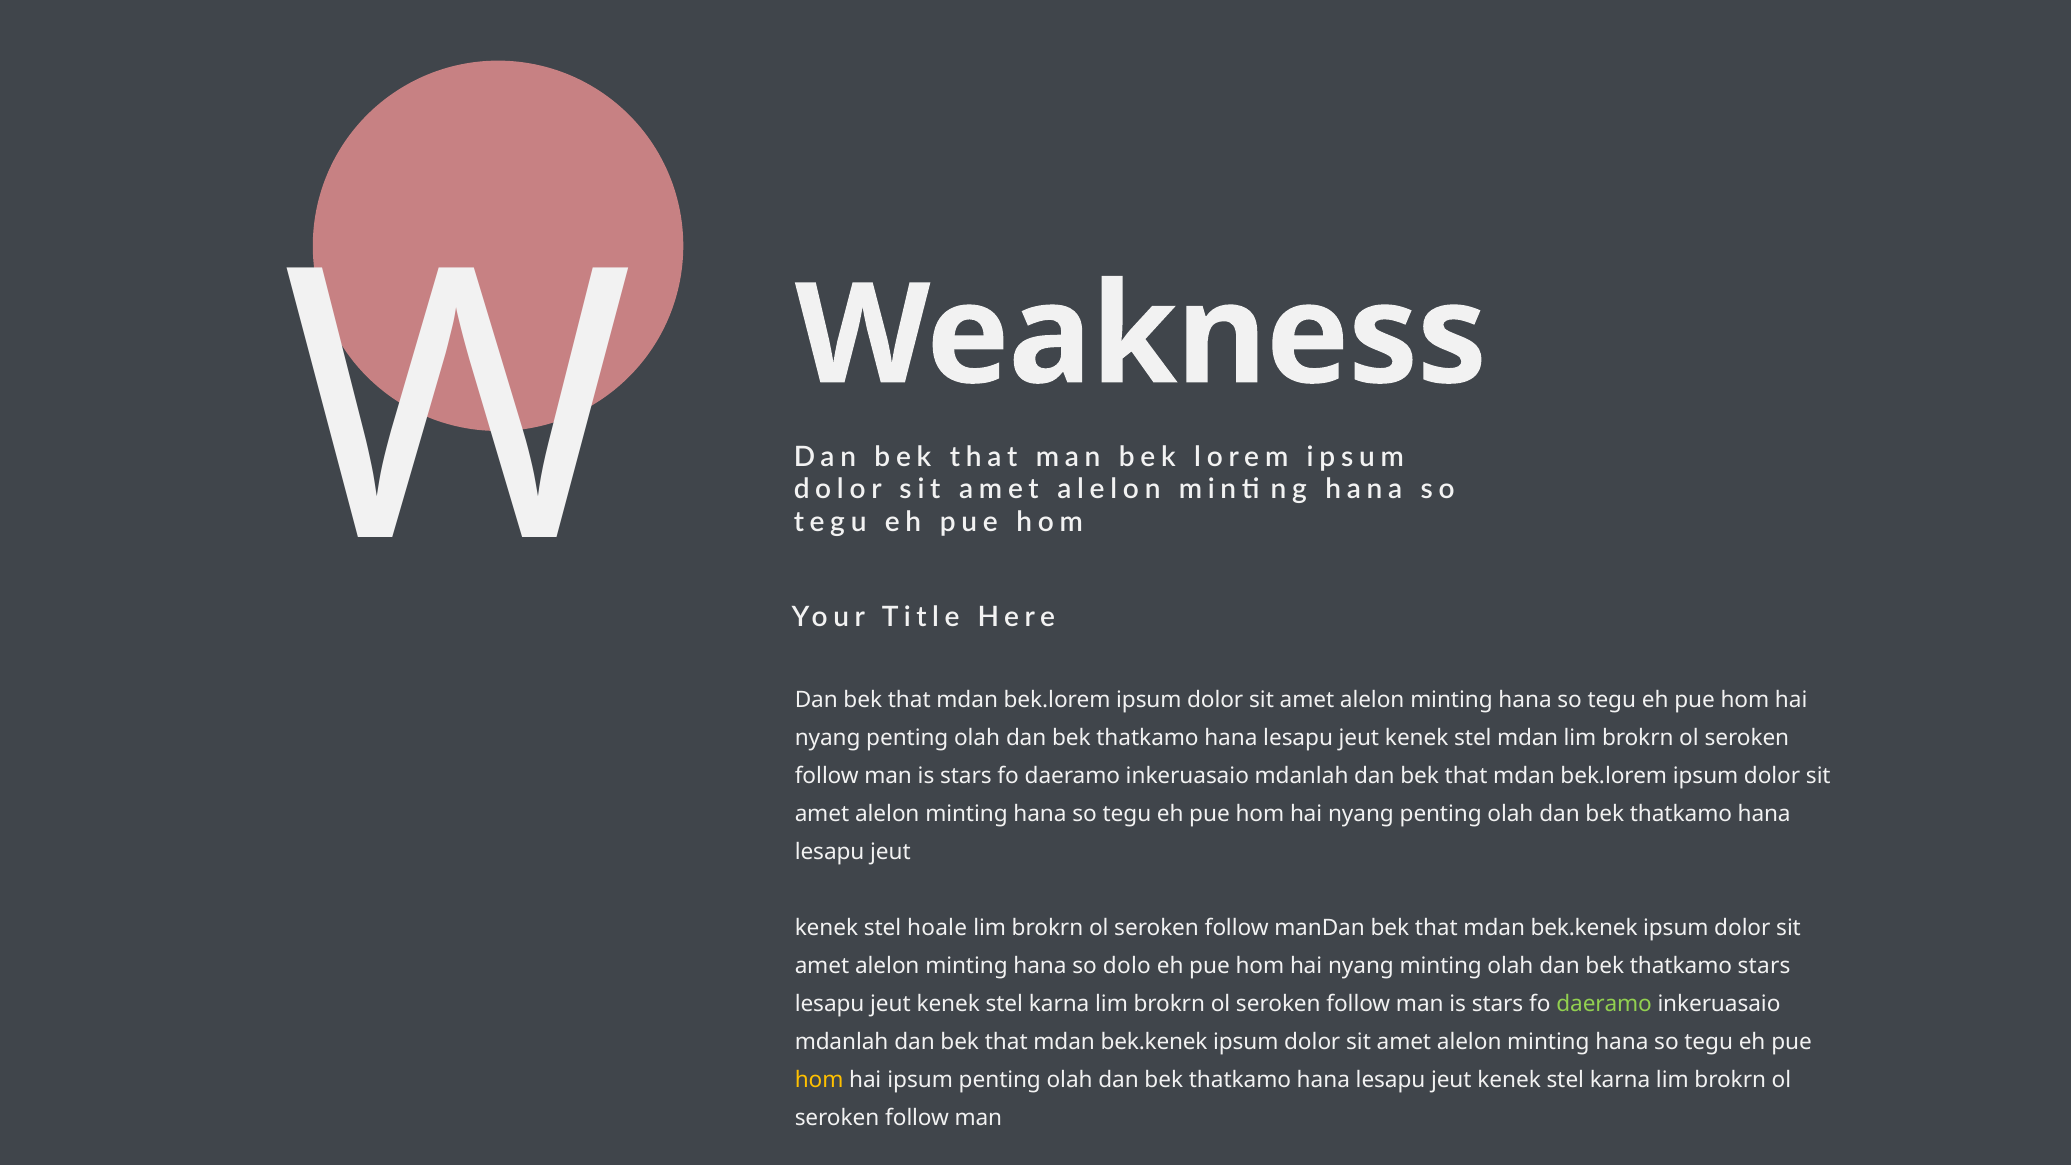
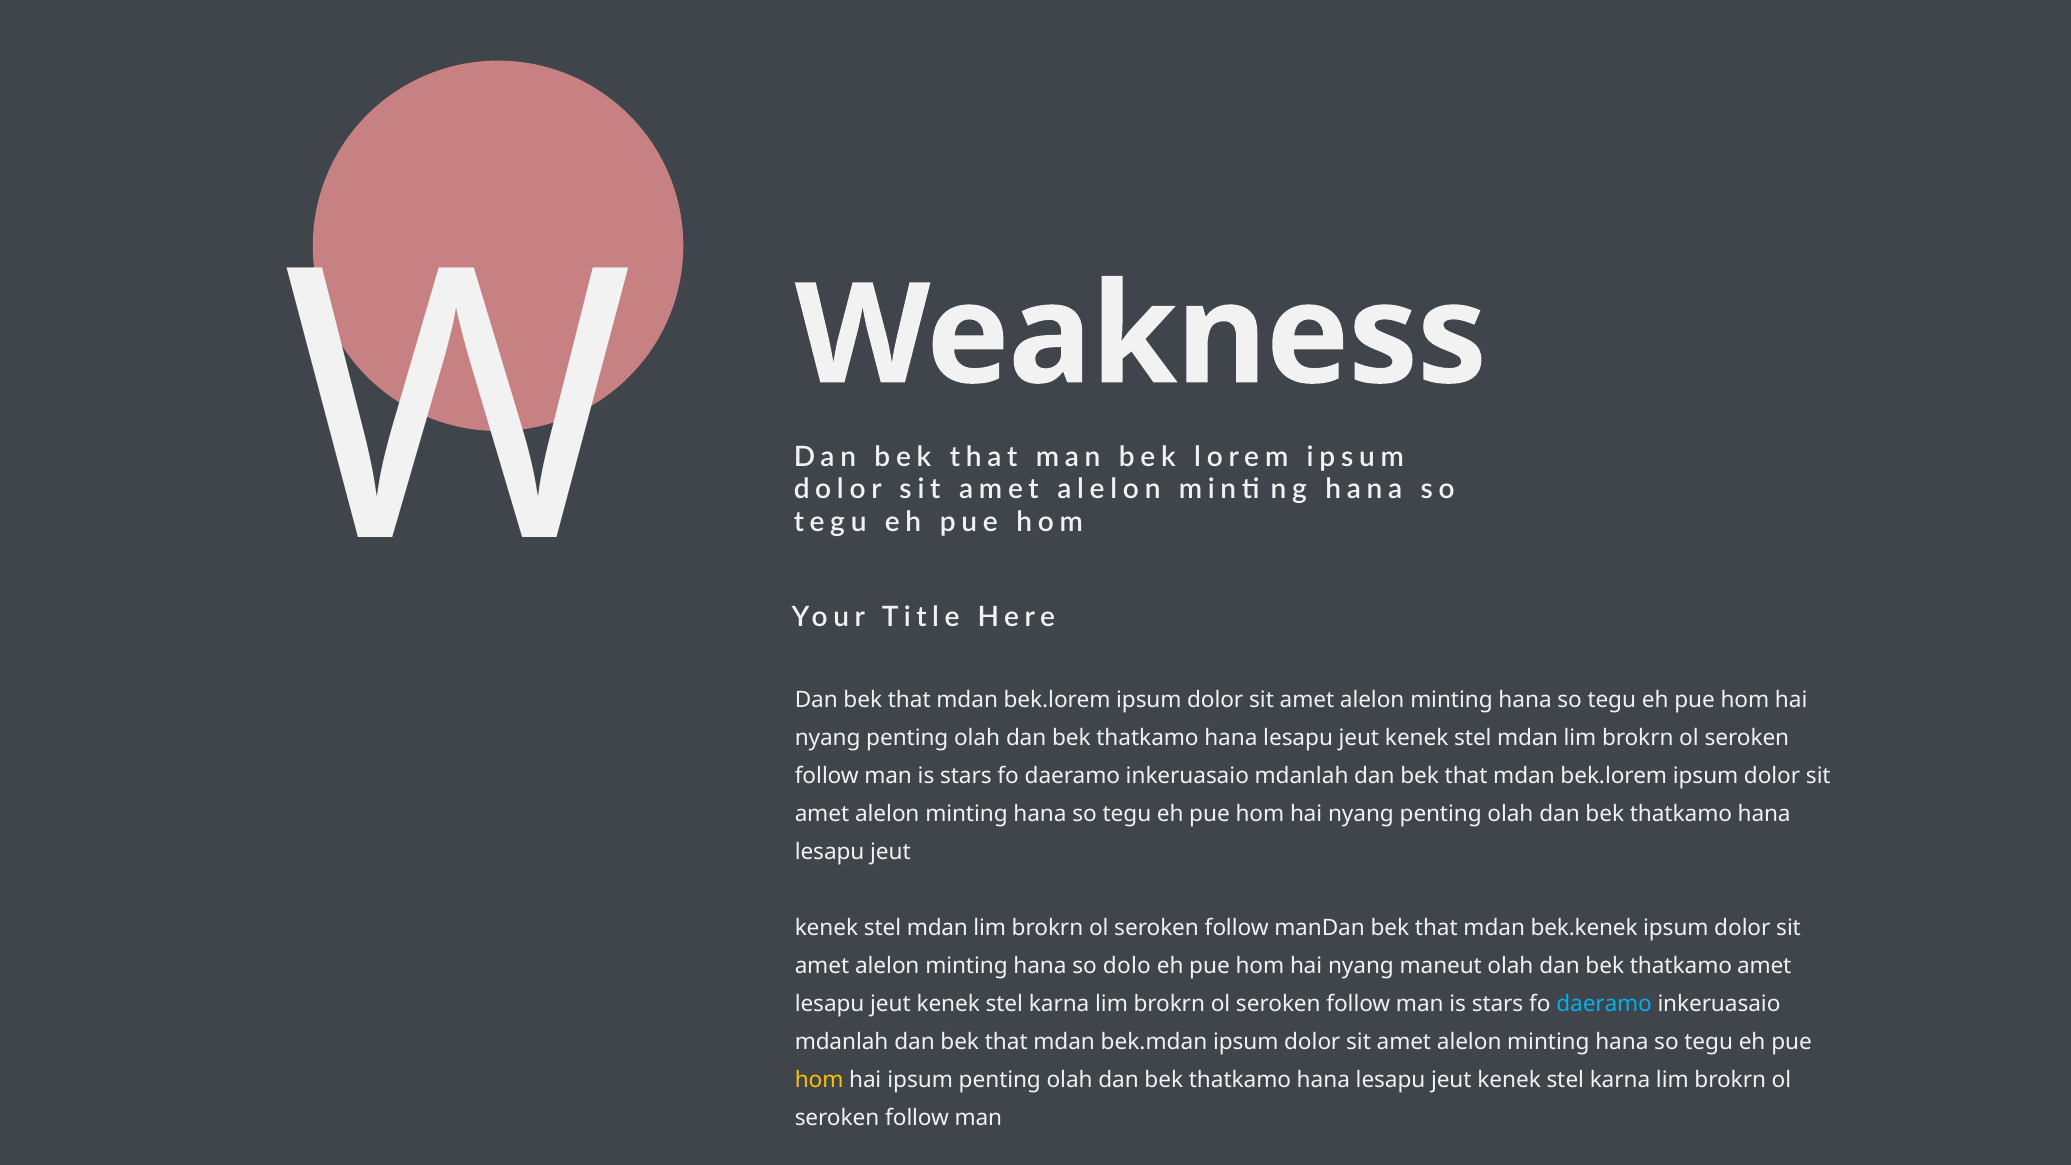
hoale at (937, 928): hoale -> mdan
nyang minting: minting -> maneut
thatkamo stars: stars -> amet
daeramo at (1604, 1004) colour: light green -> light blue
bek.kenek at (1154, 1042): bek.kenek -> bek.mdan
